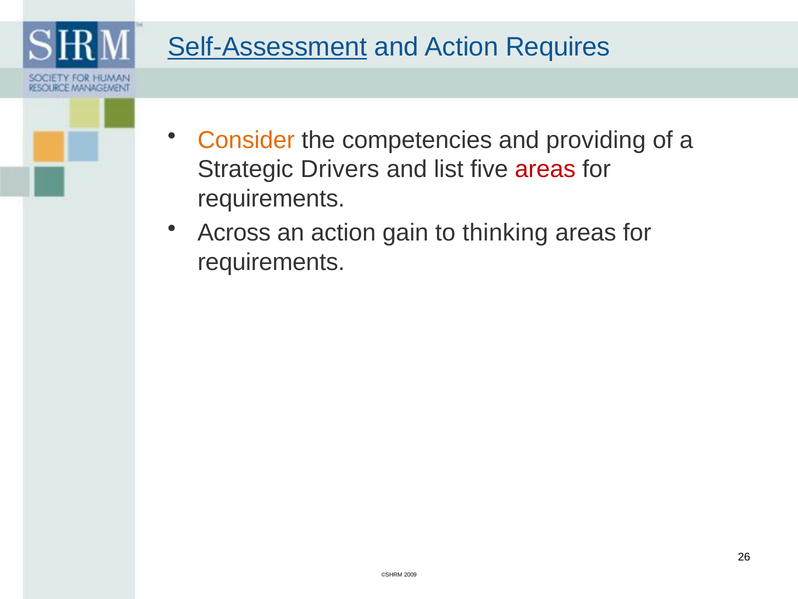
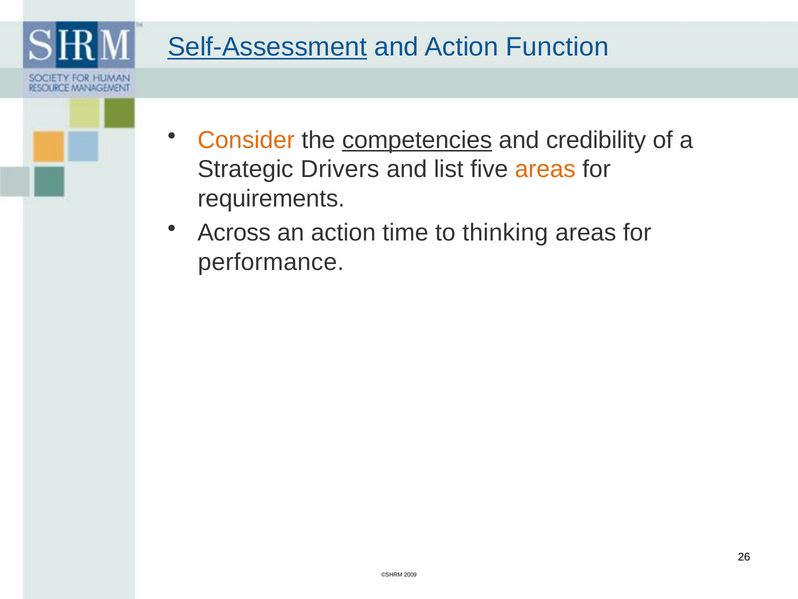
Requires: Requires -> Function
competencies underline: none -> present
providing: providing -> credibility
areas at (545, 169) colour: red -> orange
gain: gain -> time
requirements at (271, 262): requirements -> performance
